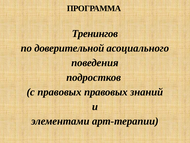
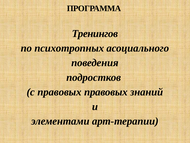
доверительной: доверительной -> психотропных
